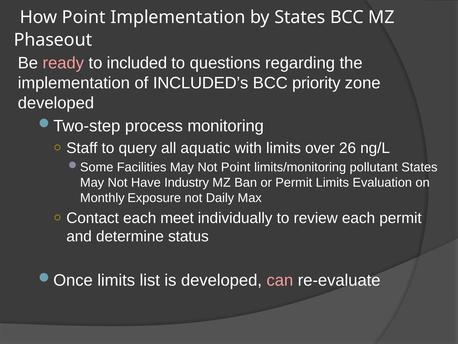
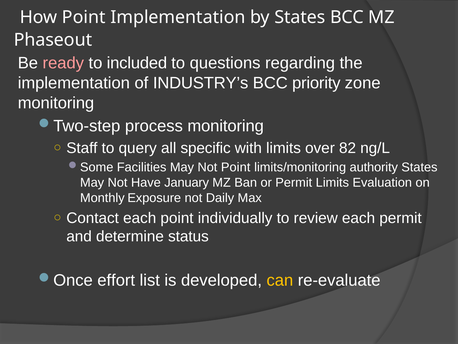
INCLUDED’s: INCLUDED’s -> INDUSTRY’s
developed at (56, 103): developed -> monitoring
aquatic: aquatic -> specific
26: 26 -> 82
pollutant: pollutant -> authority
Industry: Industry -> January
each meet: meet -> point
limits at (116, 280): limits -> effort
can colour: pink -> yellow
